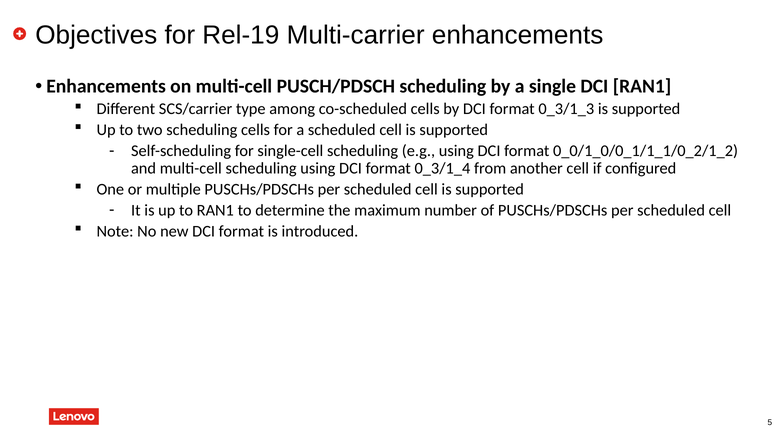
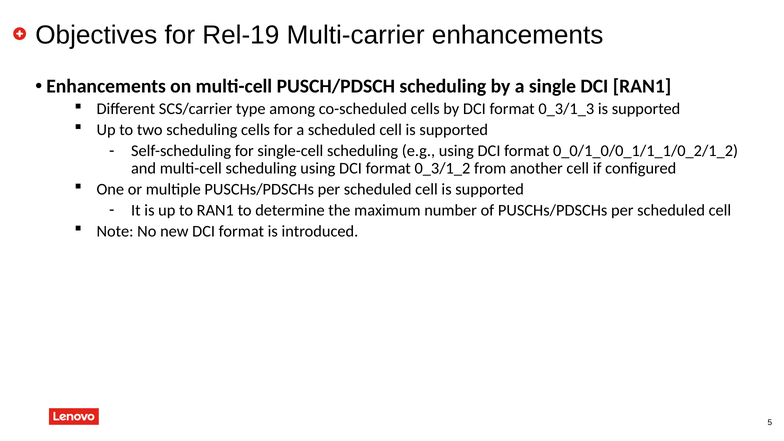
0_3/1_4: 0_3/1_4 -> 0_3/1_2
